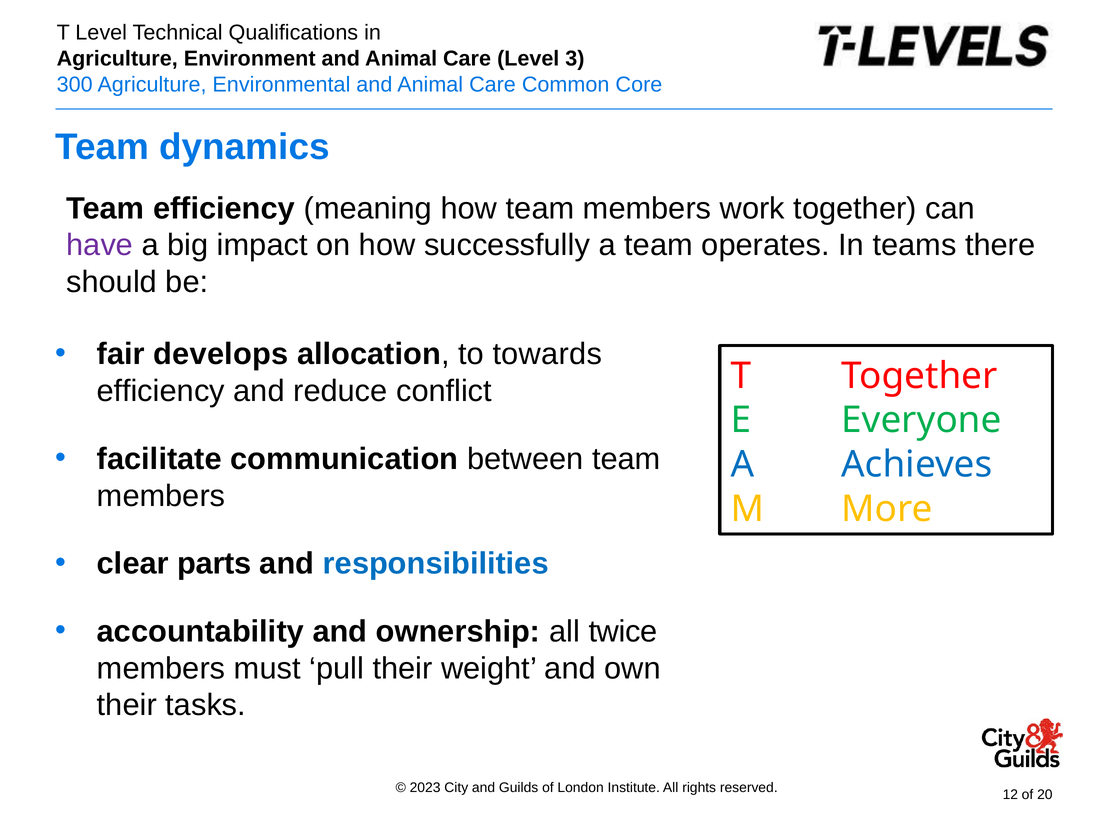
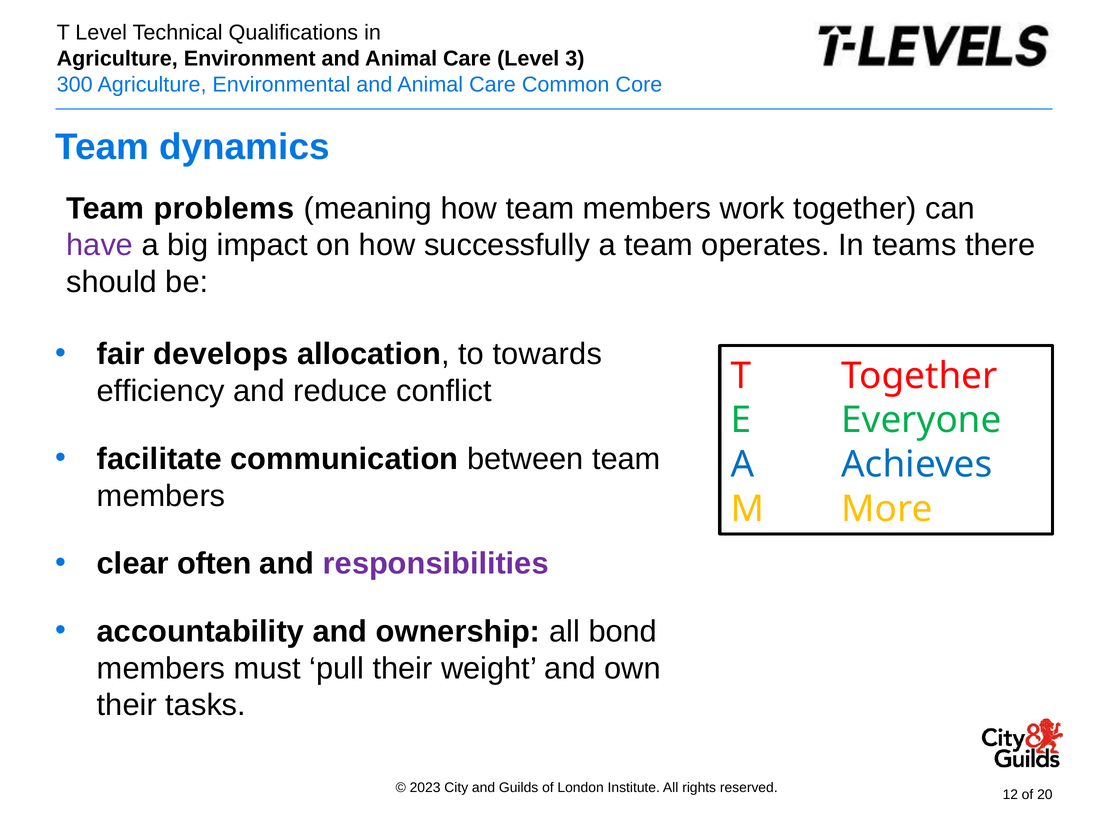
Team efficiency: efficiency -> problems
parts: parts -> often
responsibilities colour: blue -> purple
twice: twice -> bond
